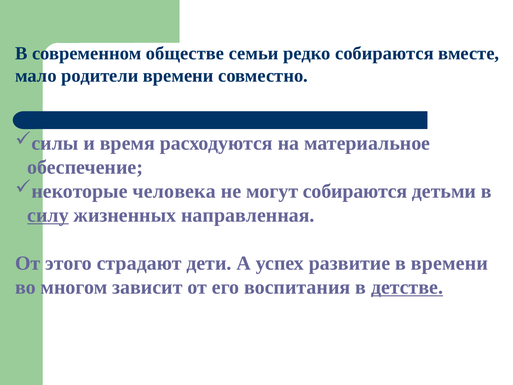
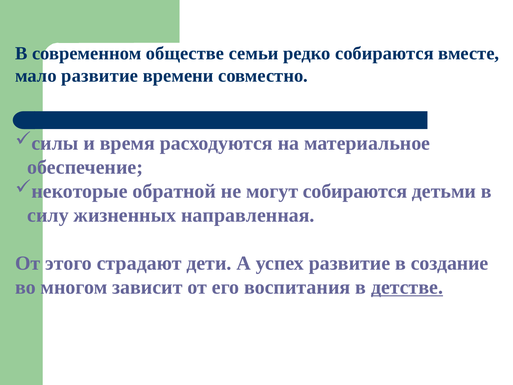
мало родители: родители -> развитие
человека: человека -> обратной
силу underline: present -> none
в времени: времени -> создание
